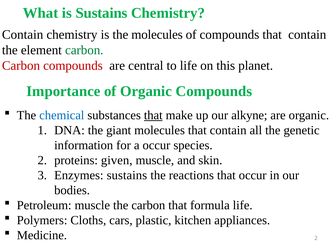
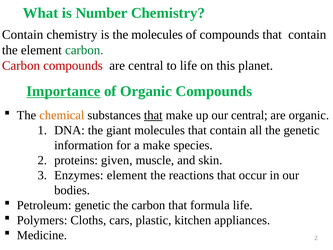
is Sustains: Sustains -> Number
Importance underline: none -> present
chemical colour: blue -> orange
our alkyne: alkyne -> central
a occur: occur -> make
Enzymes sustains: sustains -> element
Petroleum muscle: muscle -> genetic
